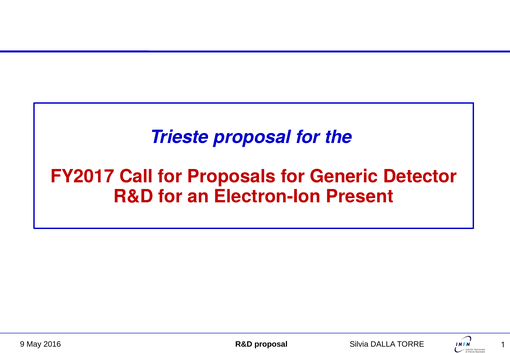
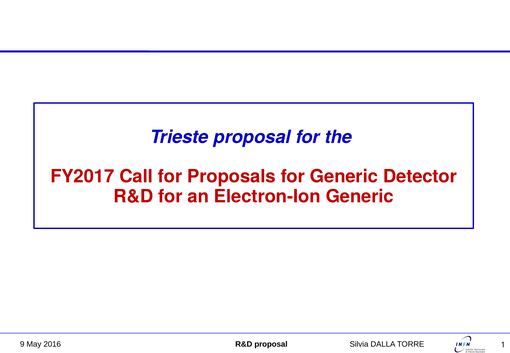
Electron-Ion Present: Present -> Generic
